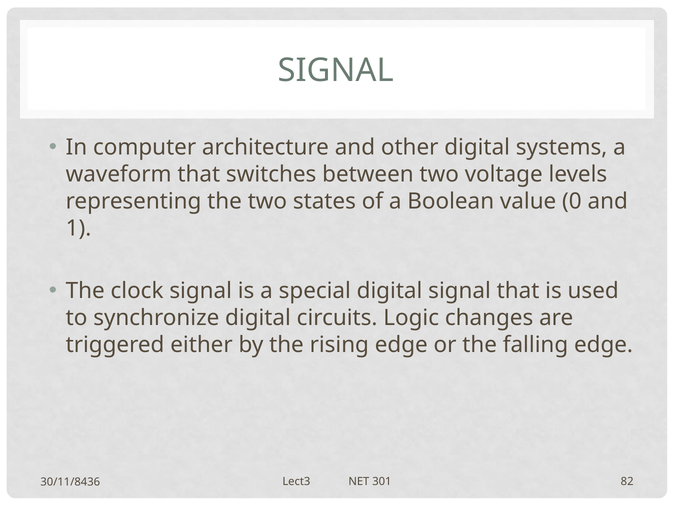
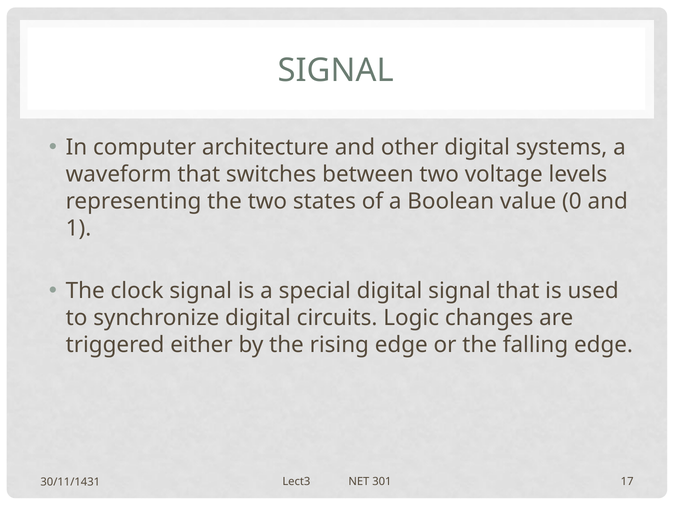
82: 82 -> 17
30/11/8436: 30/11/8436 -> 30/11/1431
